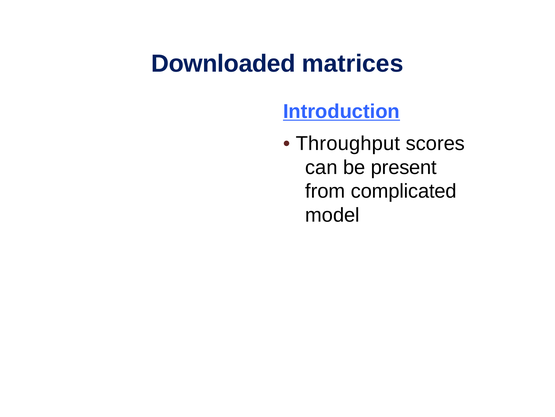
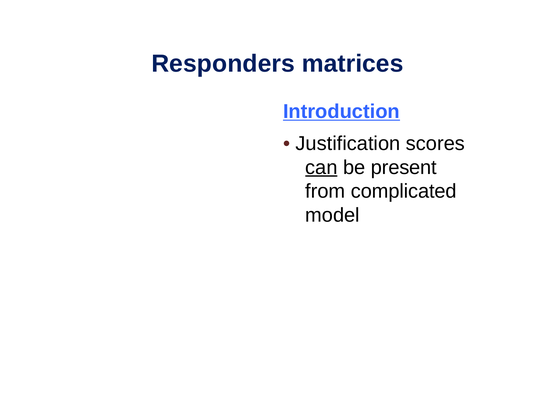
Downloaded: Downloaded -> Responders
Throughput: Throughput -> Justification
can underline: none -> present
